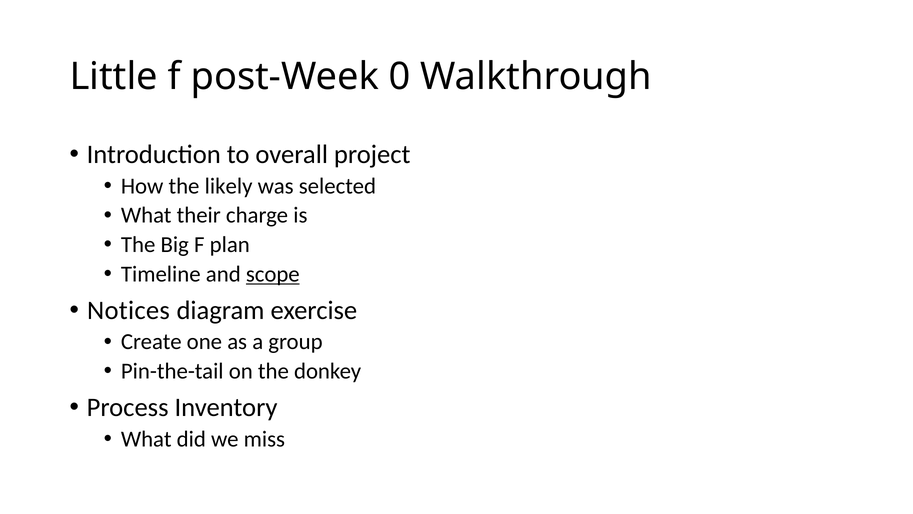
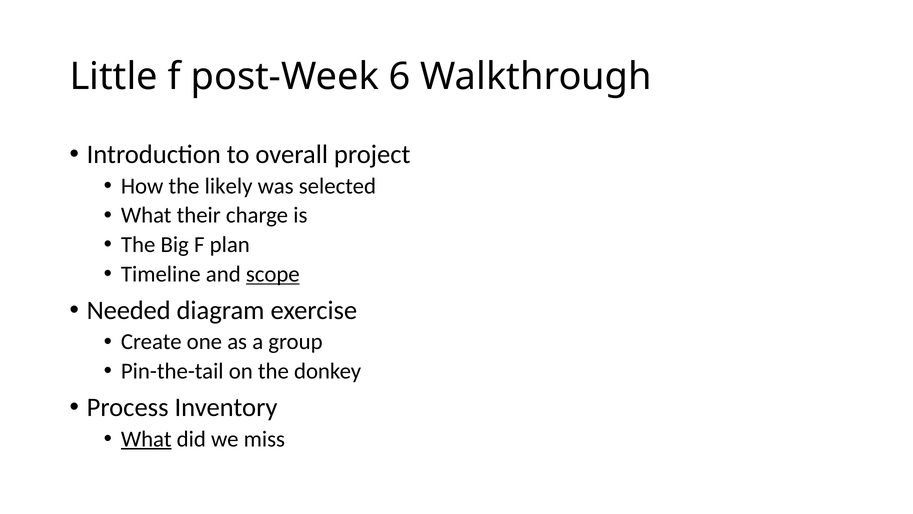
0: 0 -> 6
Notices: Notices -> Needed
What at (146, 439) underline: none -> present
